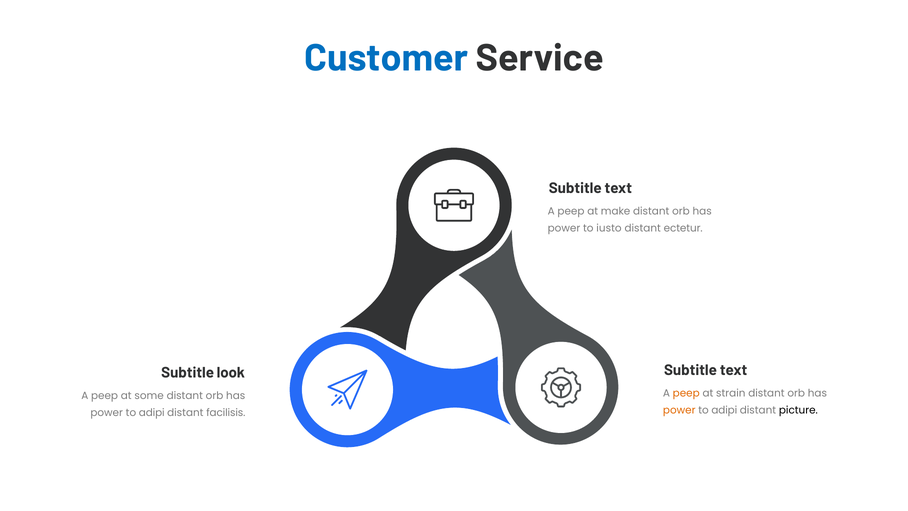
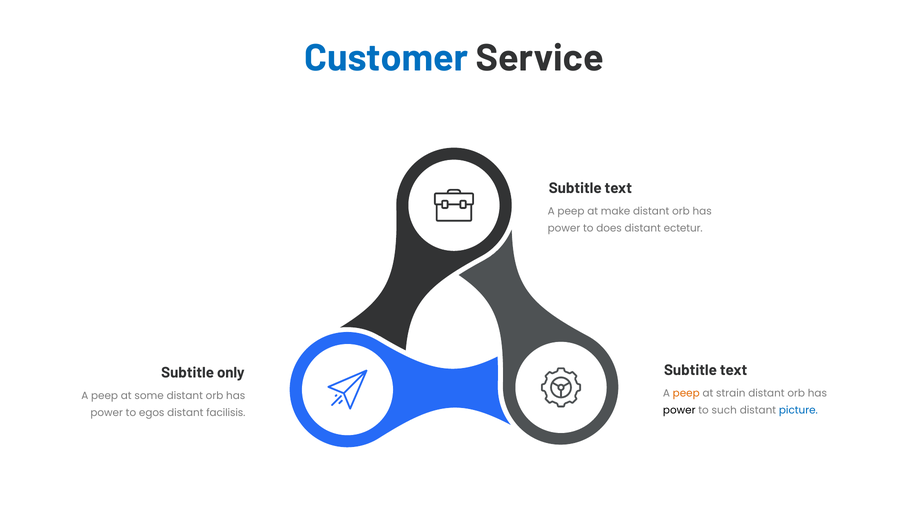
iusto: iusto -> does
look: look -> only
power at (679, 410) colour: orange -> black
adipi at (724, 410): adipi -> such
picture colour: black -> blue
adipi at (152, 412): adipi -> egos
